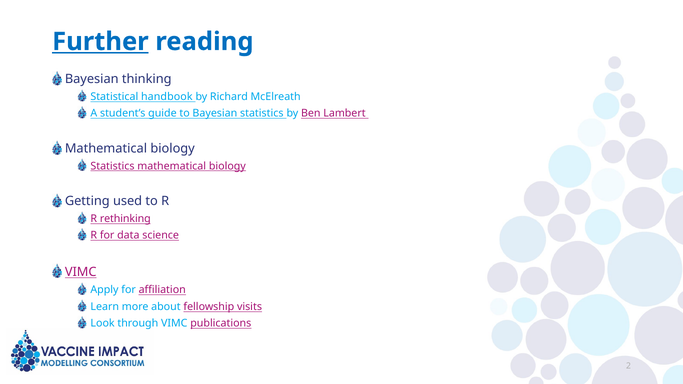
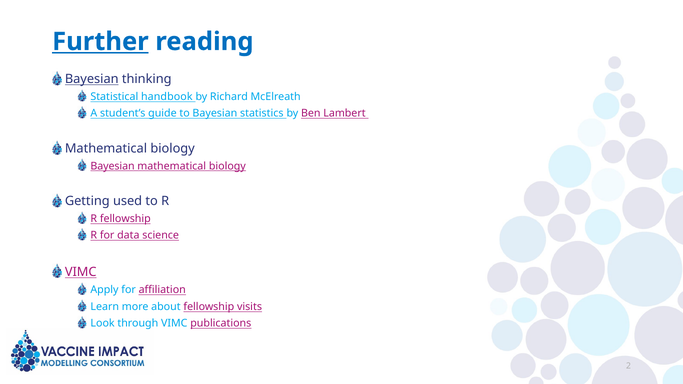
Bayesian at (92, 79) underline: none -> present
Statistics at (113, 166): Statistics -> Bayesian
R rethinking: rethinking -> fellowship
